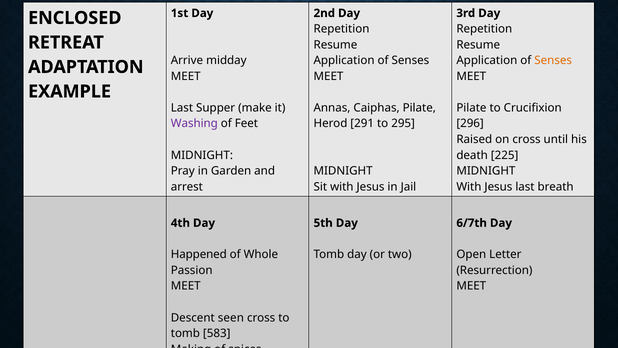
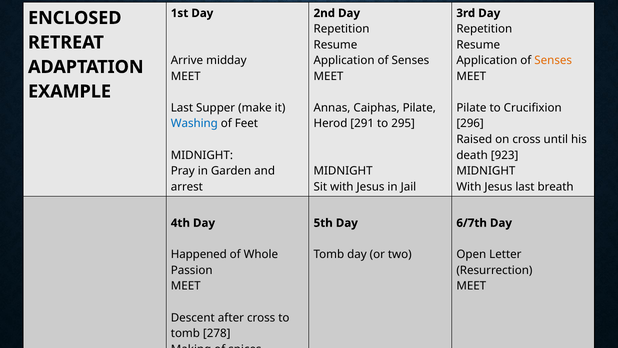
Washing colour: purple -> blue
225: 225 -> 923
seen: seen -> after
583: 583 -> 278
